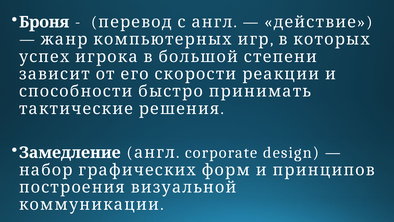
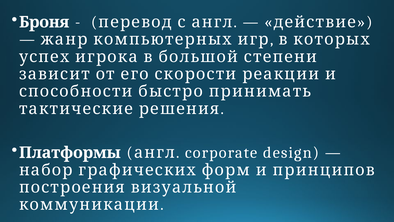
Замедление: Замедление -> Платформы
